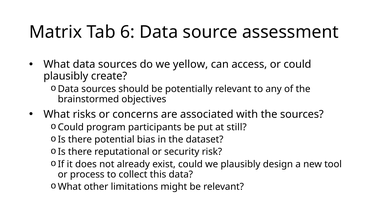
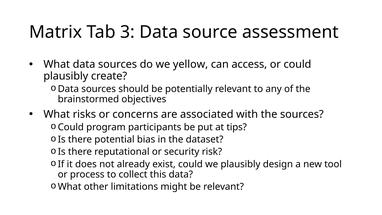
6: 6 -> 3
still: still -> tips
